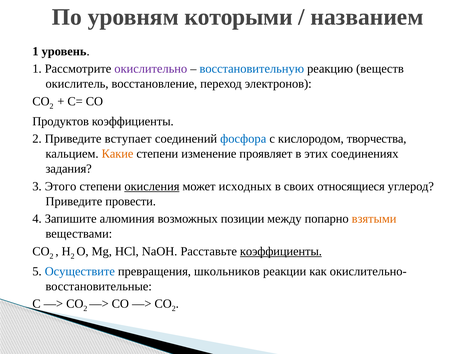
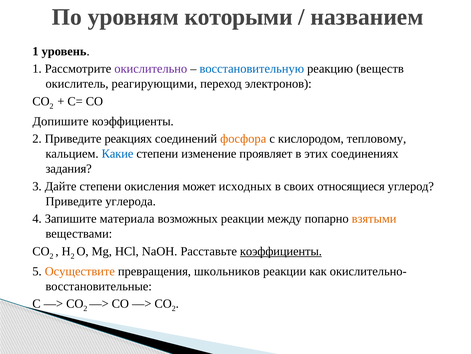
восстановление: восстановление -> реагирующими
Продуктов: Продуктов -> Допишите
вступает: вступает -> реакциях
фосфора colour: blue -> orange
творчества: творчества -> тепловому
Какие colour: orange -> blue
Этого: Этого -> Дайте
окисления underline: present -> none
провести: провести -> углерода
алюминия: алюминия -> материала
возможных позиции: позиции -> реакции
Осуществите colour: blue -> orange
